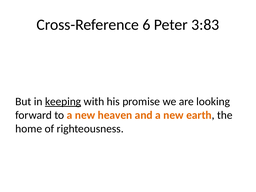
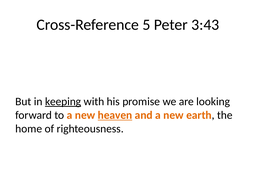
6: 6 -> 5
3:83: 3:83 -> 3:43
heaven underline: none -> present
